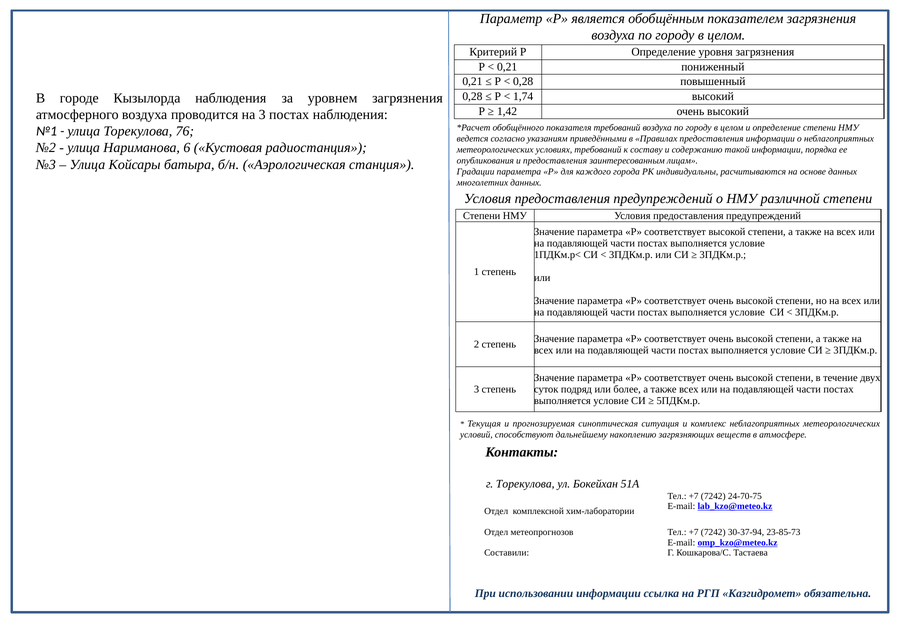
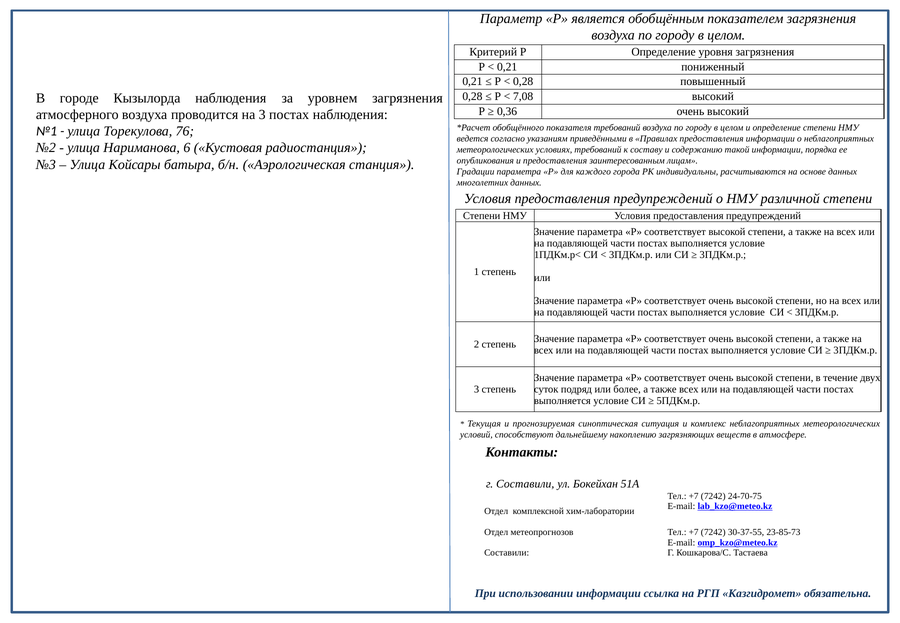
1,74: 1,74 -> 7,08
1,42: 1,42 -> 0,36
г Торекулова: Торекулова -> Составили
30-37-94: 30-37-94 -> 30-37-55
